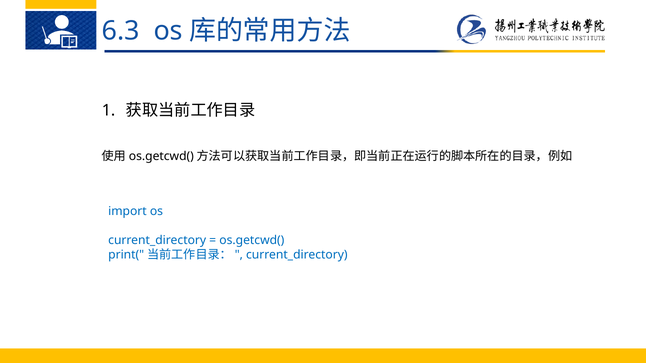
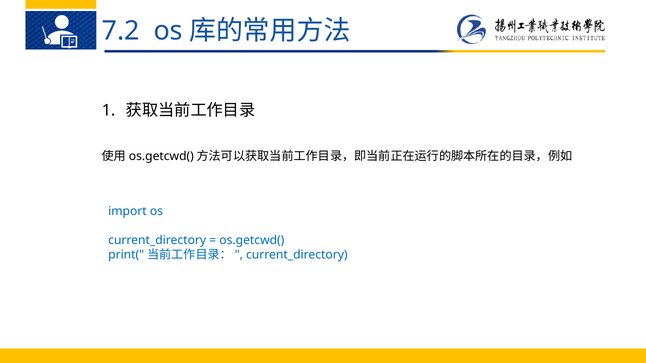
6.3: 6.3 -> 7.2
